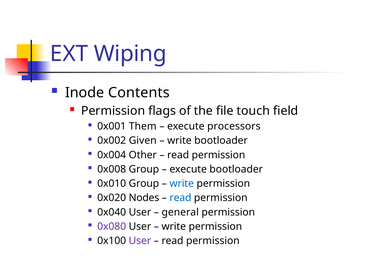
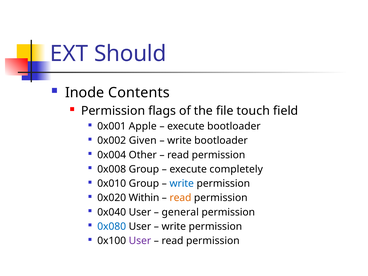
Wiping: Wiping -> Should
Them: Them -> Apple
execute processors: processors -> bootloader
execute bootloader: bootloader -> completely
Nodes: Nodes -> Within
read at (180, 198) colour: blue -> orange
0x080 colour: purple -> blue
